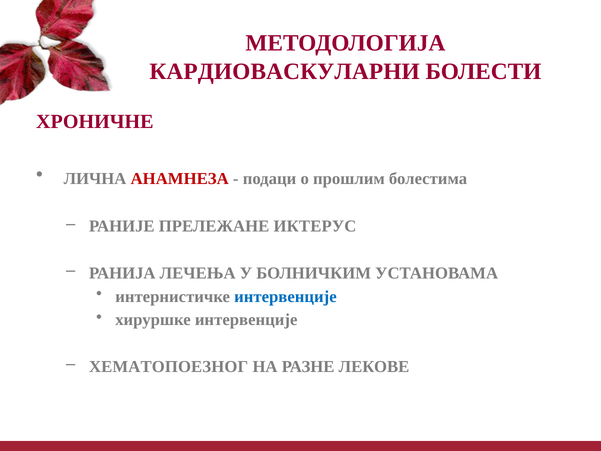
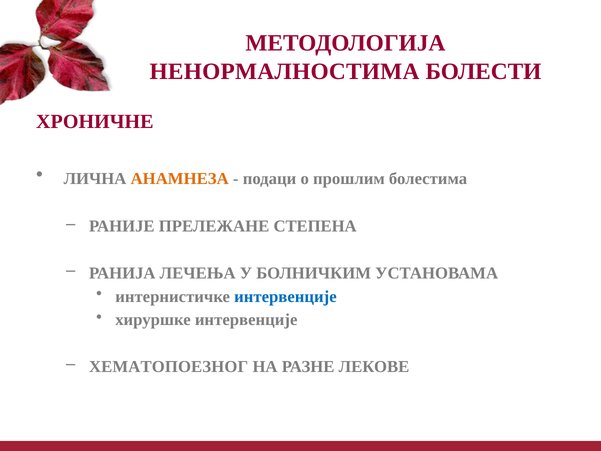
КАРДИОВАСКУЛАРНИ: КАРДИОВАСКУЛАРНИ -> НЕНОРМАЛНОСТИМА
АНАМНЕЗА colour: red -> orange
ИКТЕРУС: ИКТЕРУС -> СТЕПЕНА
